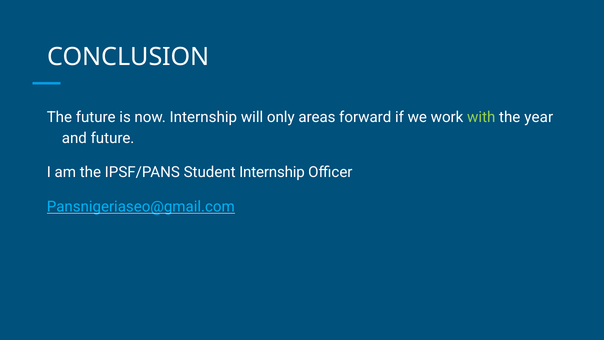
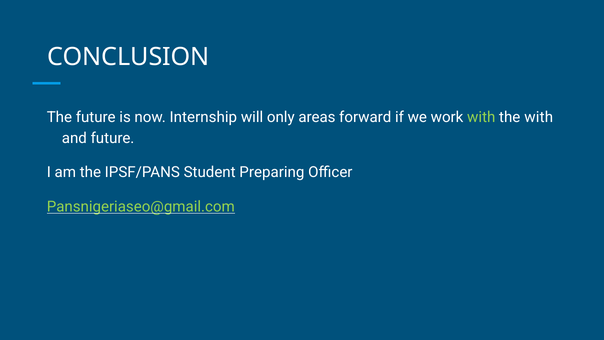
the year: year -> with
Student Internship: Internship -> Preparing
Pansnigeriaseo@gmail.com colour: light blue -> light green
